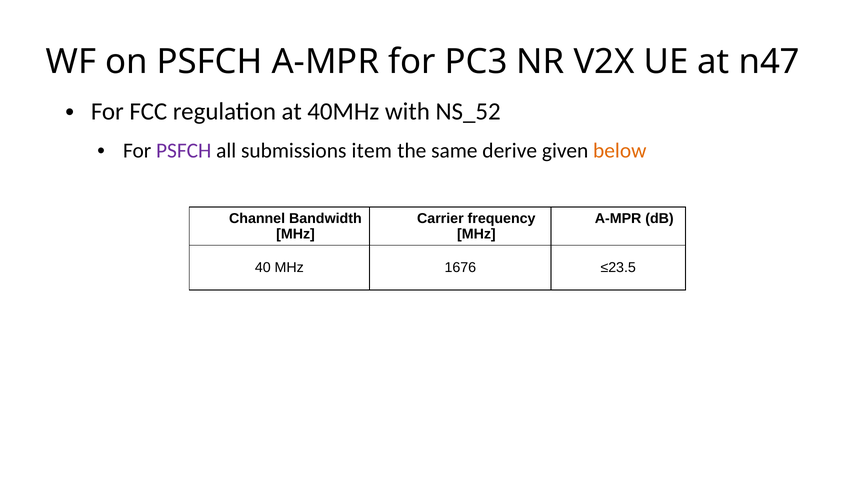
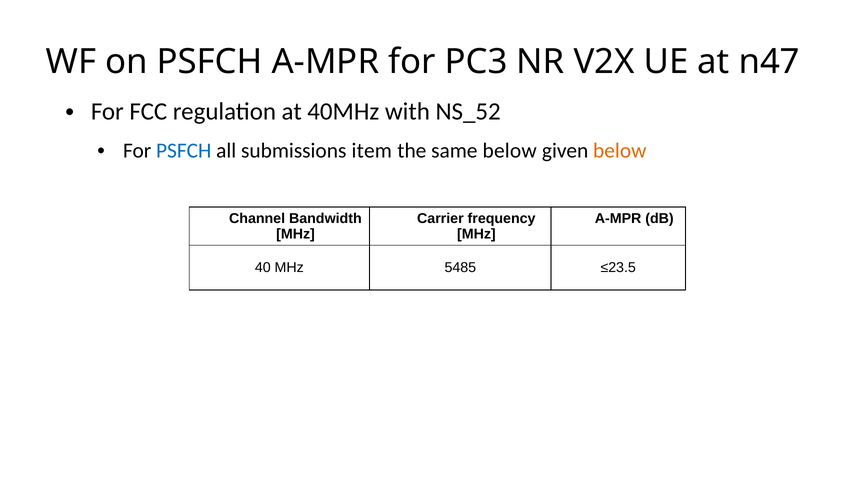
PSFCH at (184, 151) colour: purple -> blue
same derive: derive -> below
1676: 1676 -> 5485
